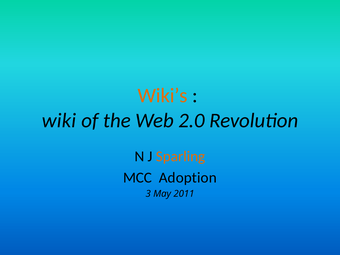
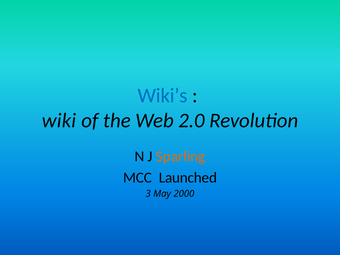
Wiki’s colour: orange -> blue
Adoption: Adoption -> Launched
2011: 2011 -> 2000
